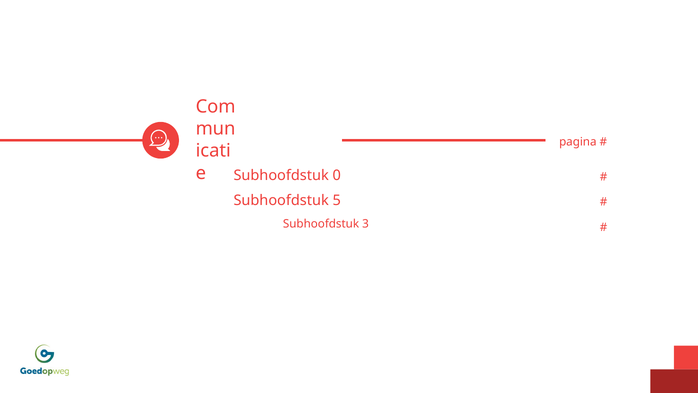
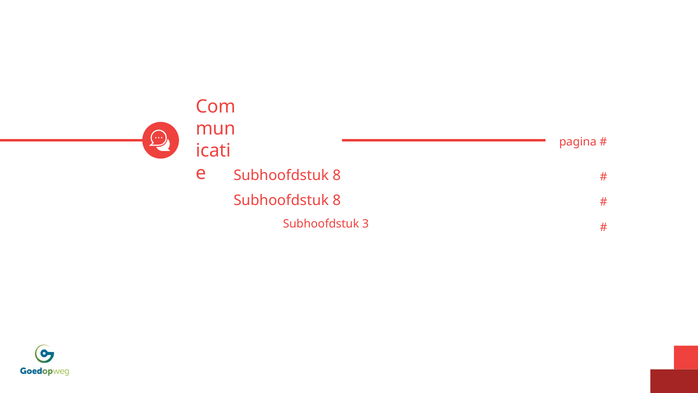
0 at (337, 175): 0 -> 8
5 at (337, 200): 5 -> 8
